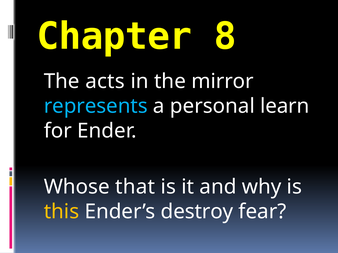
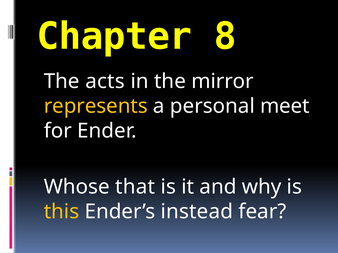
represents colour: light blue -> yellow
learn: learn -> meet
destroy: destroy -> instead
